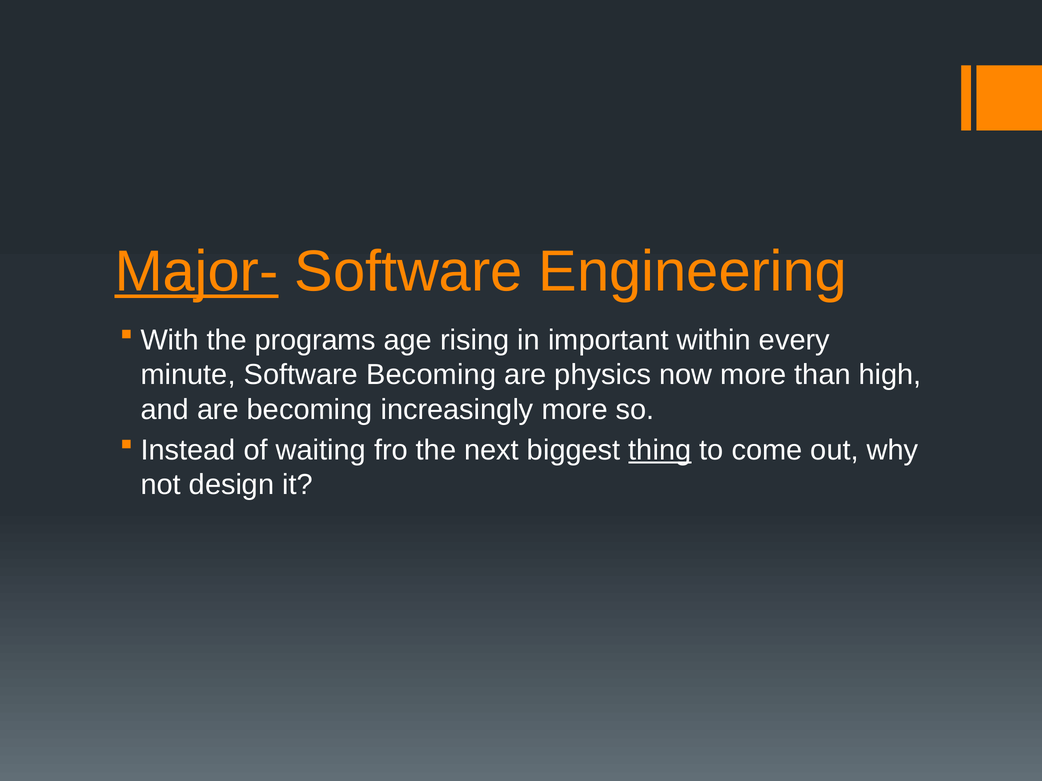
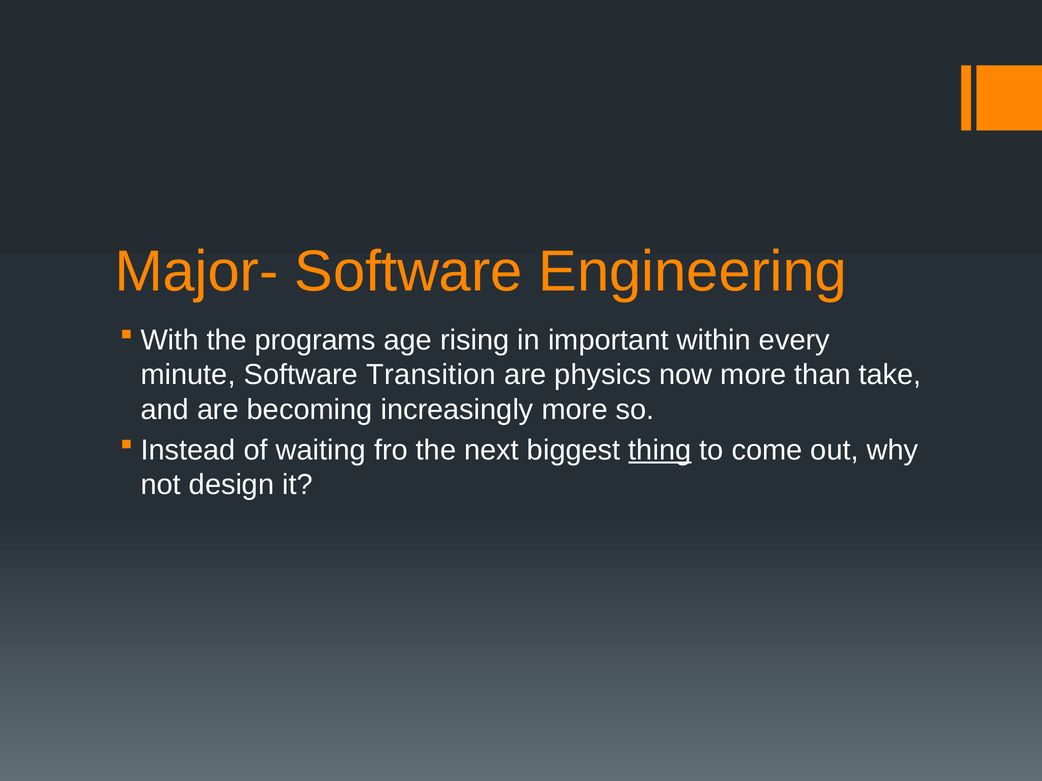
Major- underline: present -> none
Software Becoming: Becoming -> Transition
high: high -> take
